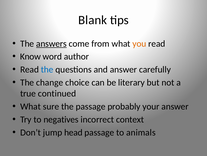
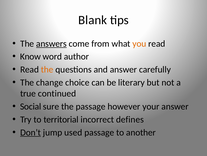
the at (47, 69) colour: blue -> orange
What at (31, 106): What -> Social
probably: probably -> however
negatives: negatives -> territorial
context: context -> defines
Don’t underline: none -> present
head: head -> used
animals: animals -> another
